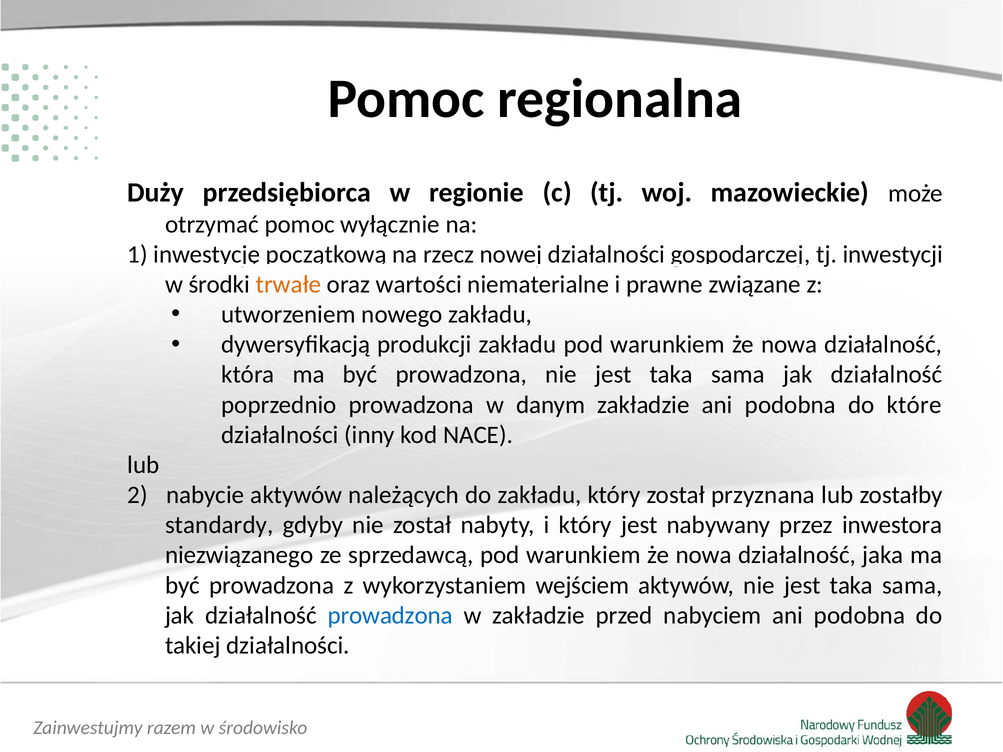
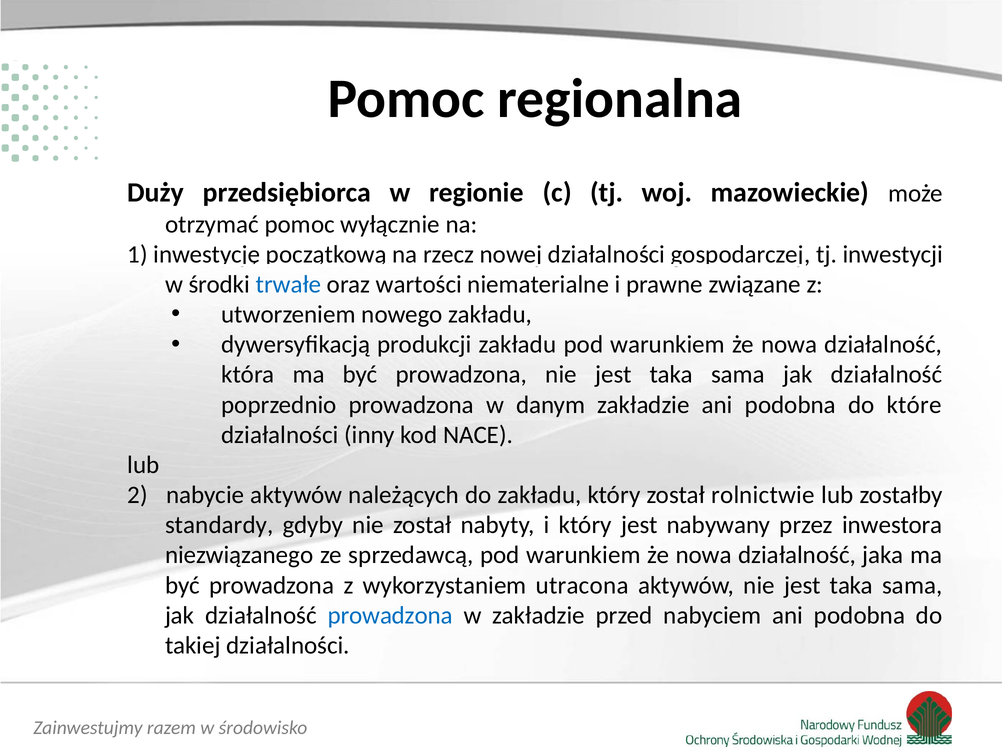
trwałe colour: orange -> blue
przyznana: przyznana -> rolnictwie
wejściem: wejściem -> utracona
